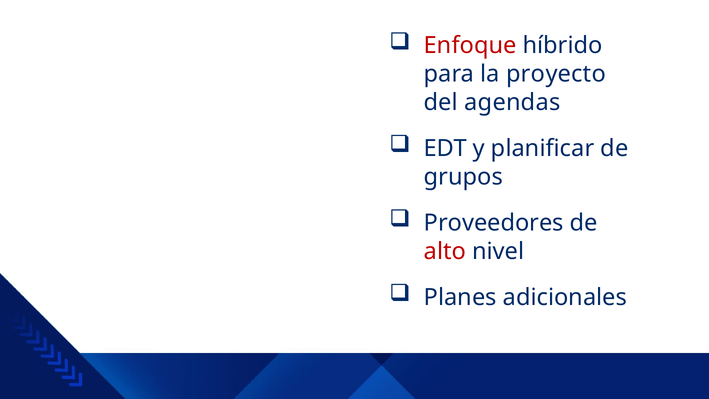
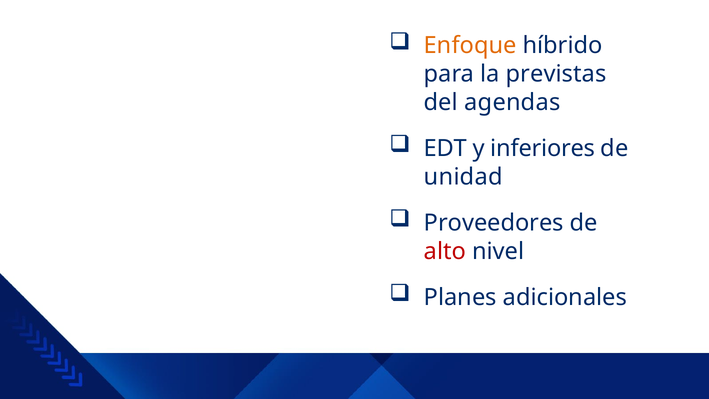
Enfoque colour: red -> orange
proyecto: proyecto -> previstas
planificar: planificar -> inferiores
grupos: grupos -> unidad
